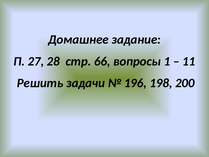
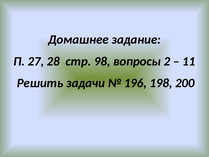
66: 66 -> 98
1: 1 -> 2
